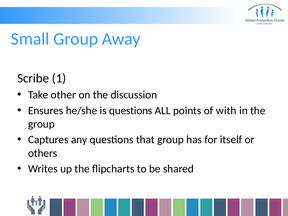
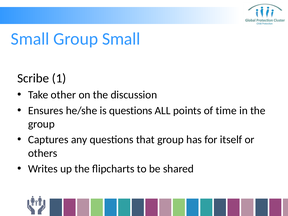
Group Away: Away -> Small
with: with -> time
